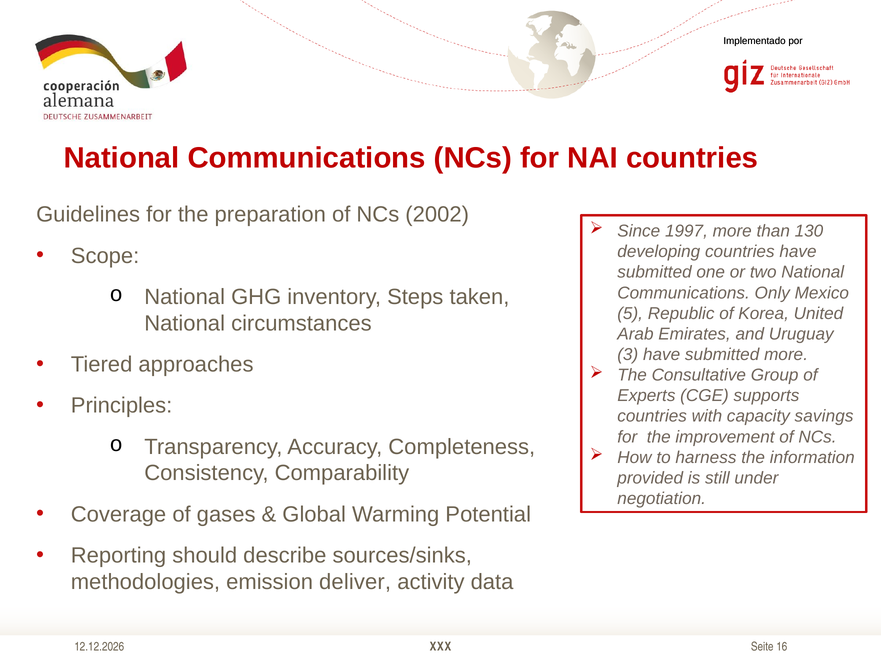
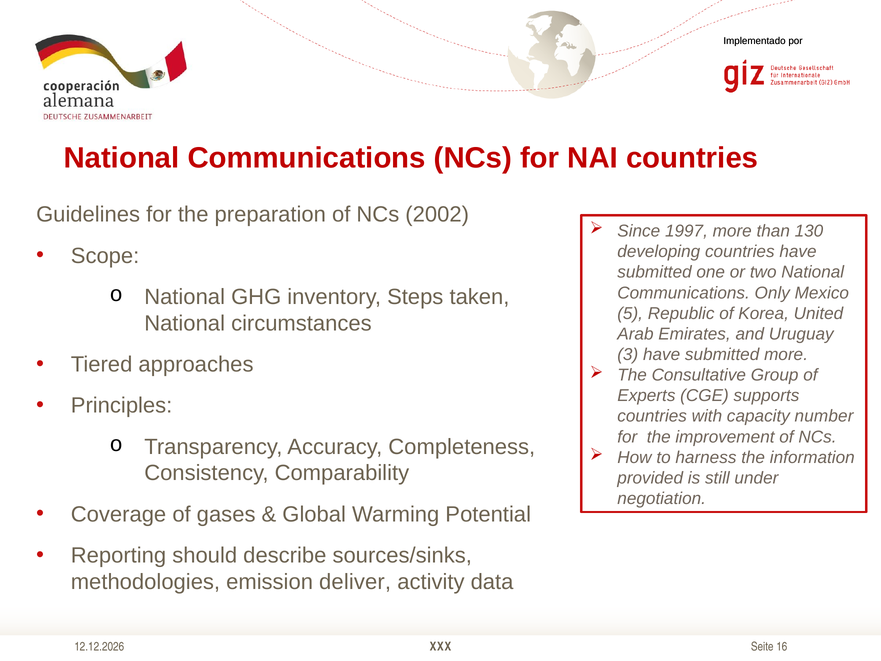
savings: savings -> number
